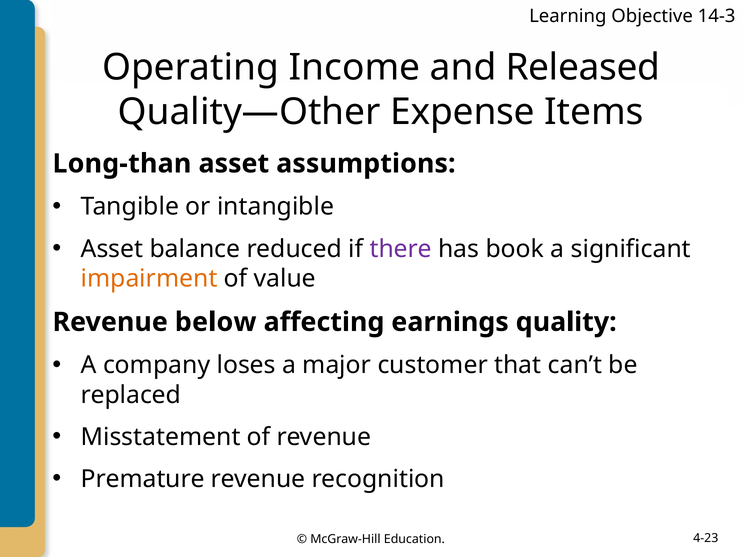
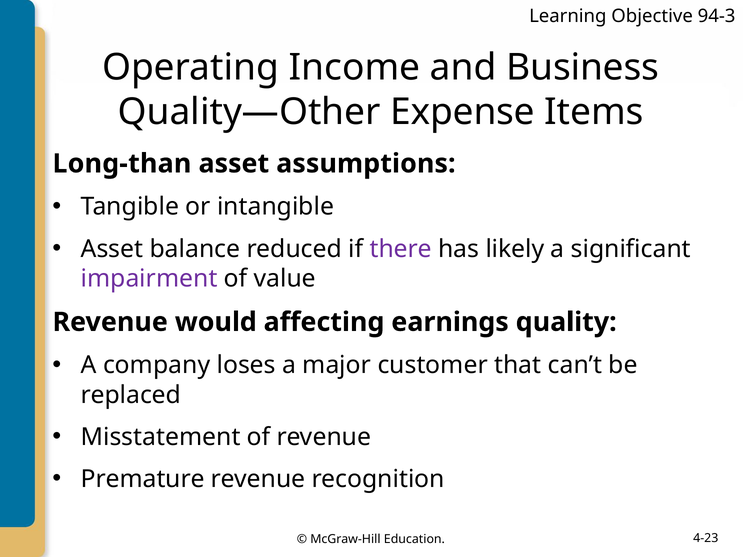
14-3: 14-3 -> 94-3
Released: Released -> Business
book: book -> likely
impairment colour: orange -> purple
below: below -> would
